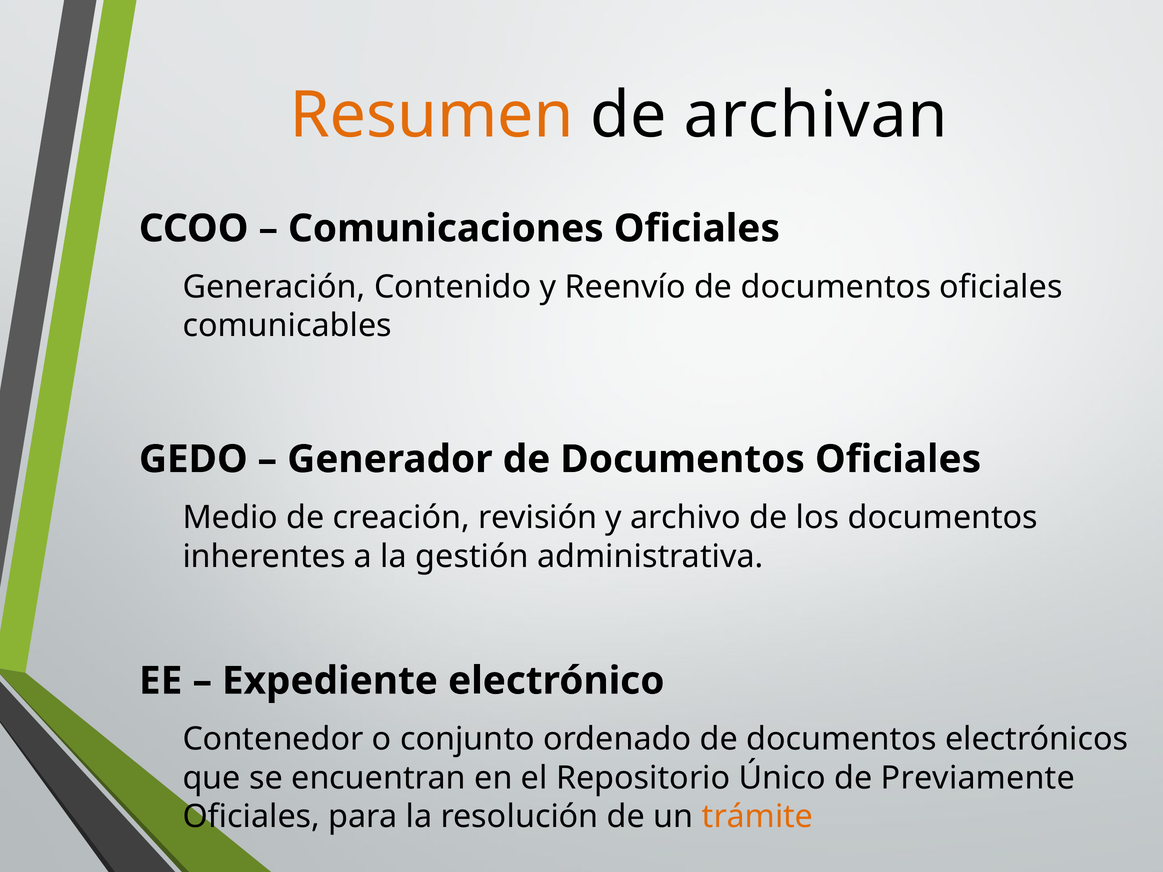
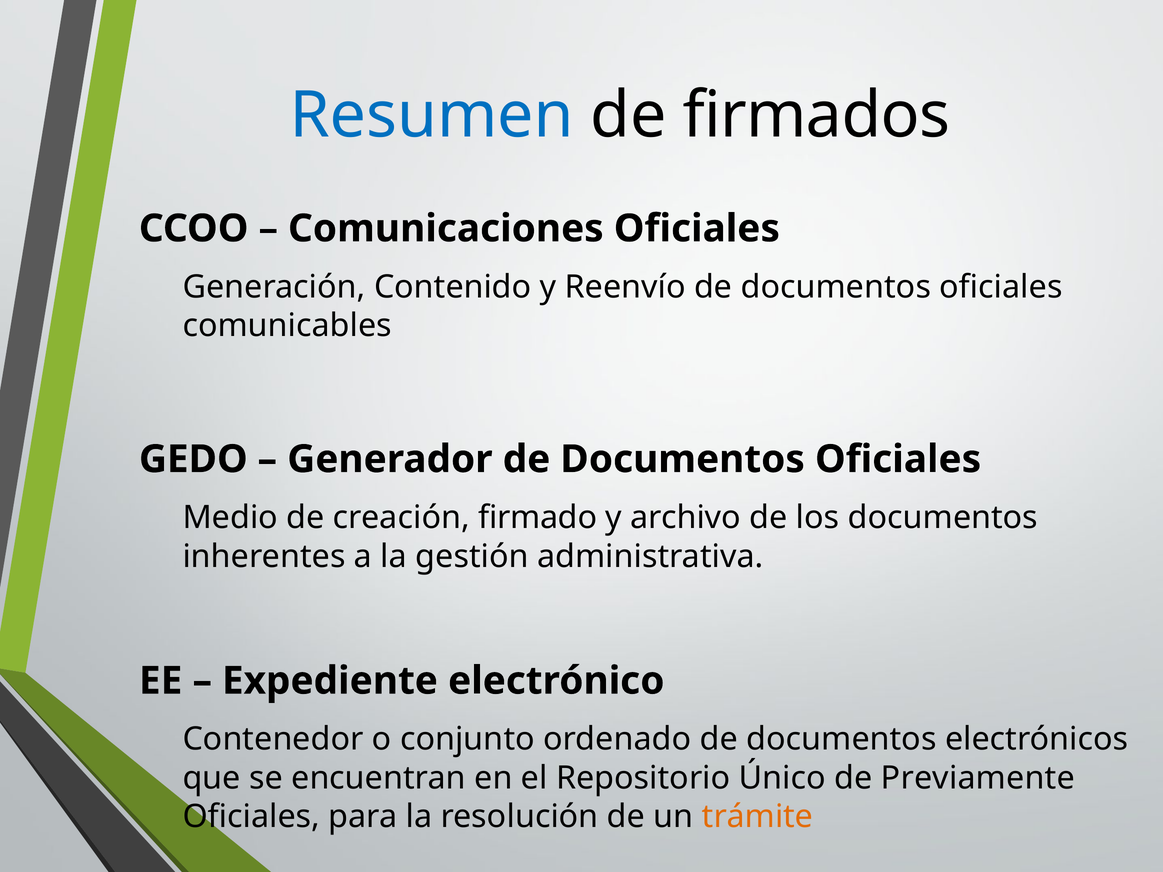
Resumen colour: orange -> blue
archivan: archivan -> firmados
revisión: revisión -> firmado
